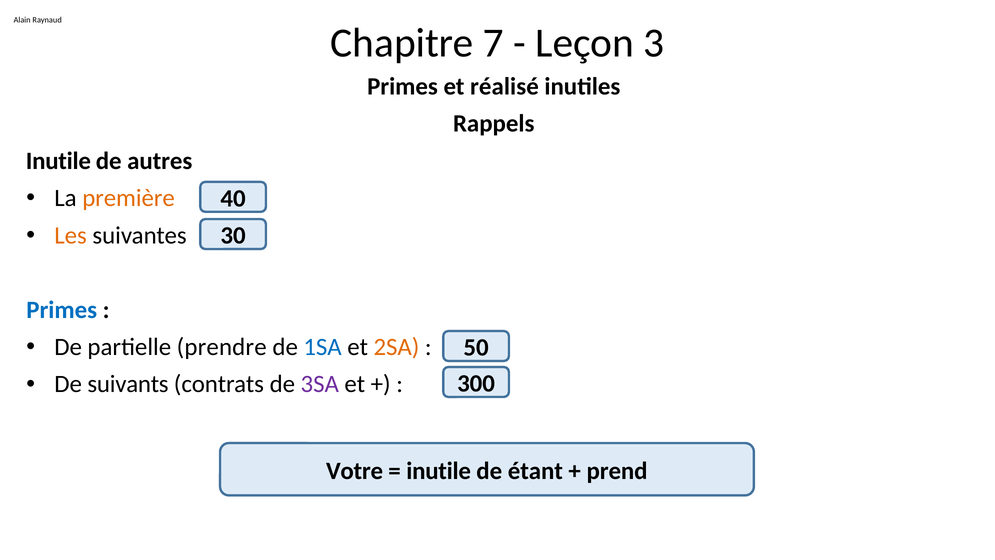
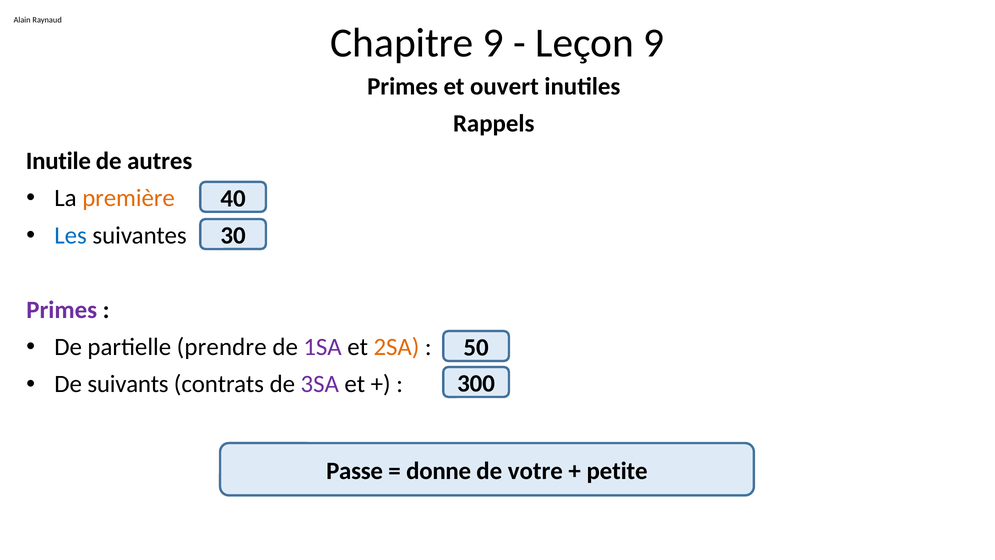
Chapitre 7: 7 -> 9
Leçon 3: 3 -> 9
réalisé: réalisé -> ouvert
Les colour: orange -> blue
Primes at (62, 310) colour: blue -> purple
1SA colour: blue -> purple
Votre: Votre -> Passe
inutile at (439, 471): inutile -> donne
étant: étant -> votre
prend: prend -> petite
